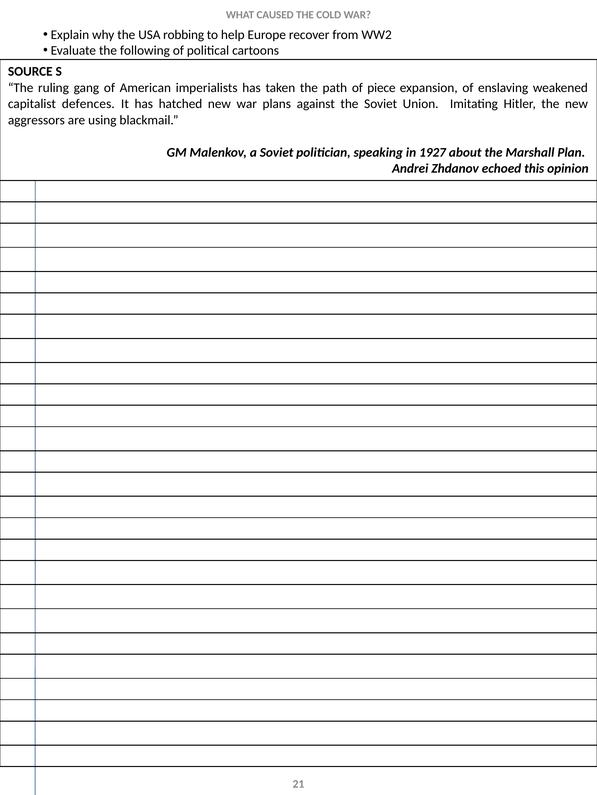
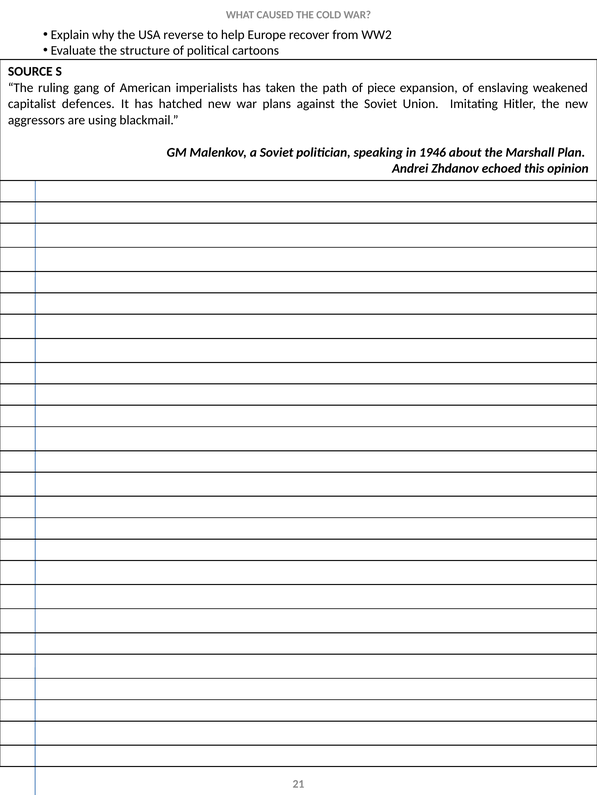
robbing: robbing -> reverse
following: following -> structure
1927: 1927 -> 1946
